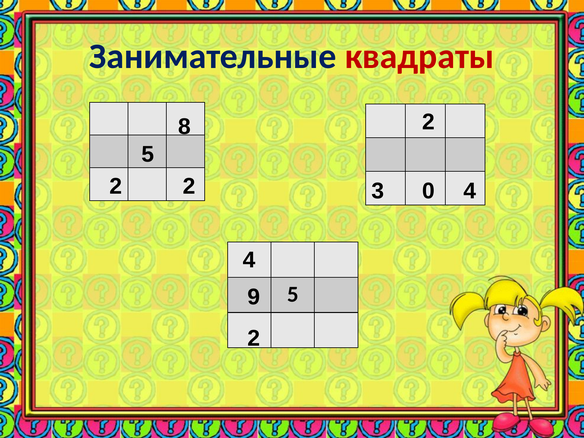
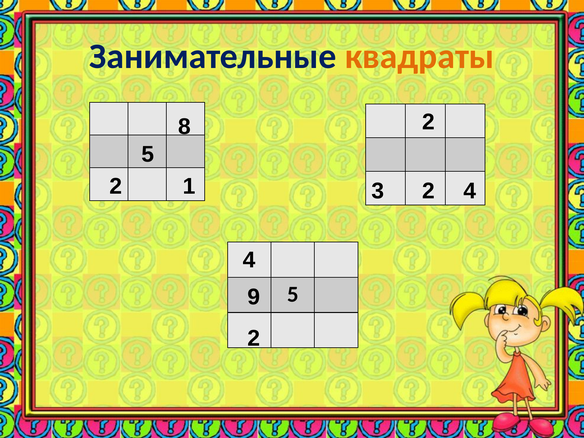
квадраты colour: red -> orange
2 at (189, 186): 2 -> 1
3 0: 0 -> 2
